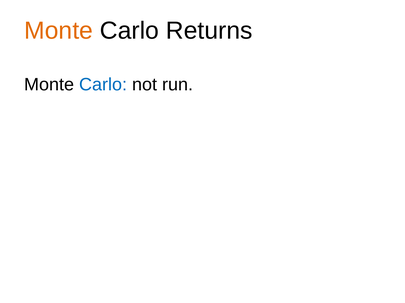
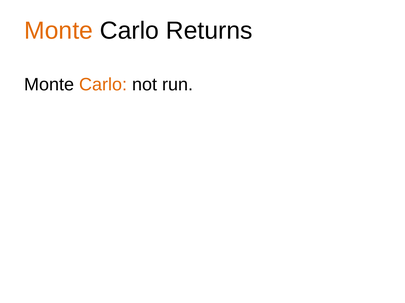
Carlo at (103, 85) colour: blue -> orange
